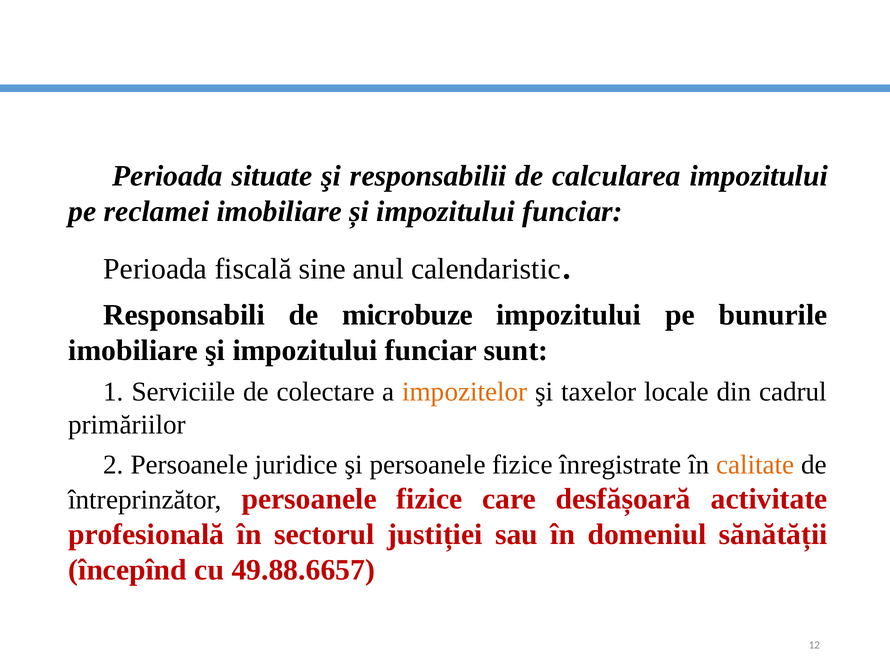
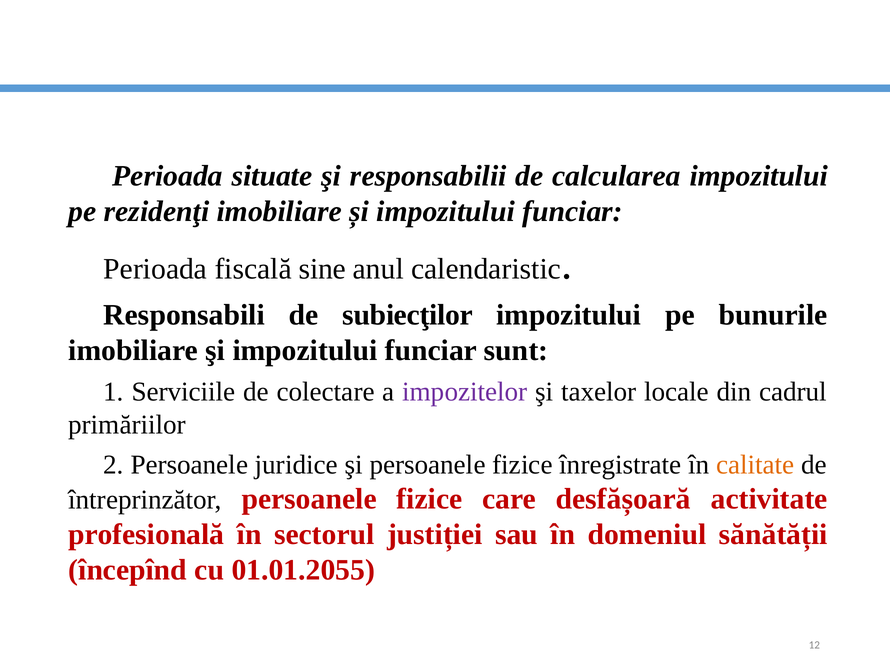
reclamei: reclamei -> rezidenţi
microbuze: microbuze -> subiecţilor
impozitelor colour: orange -> purple
49.88.6657: 49.88.6657 -> 01.01.2055
